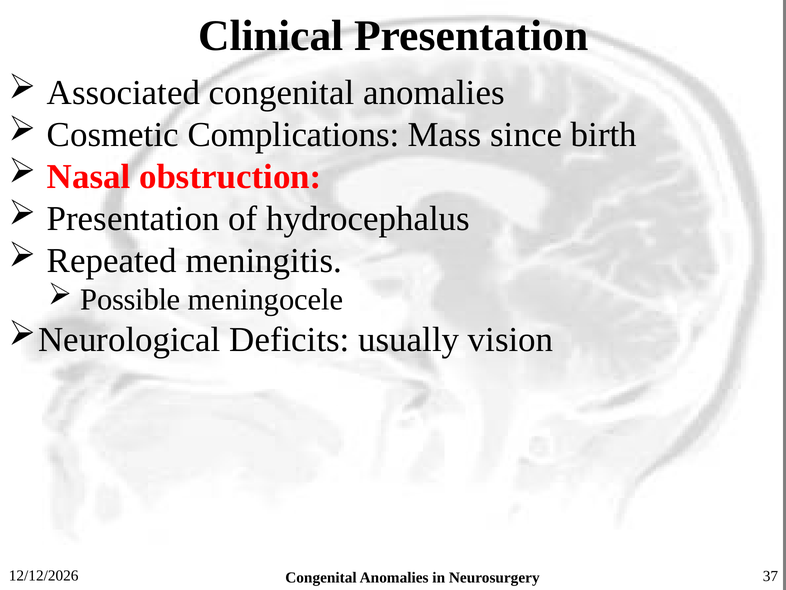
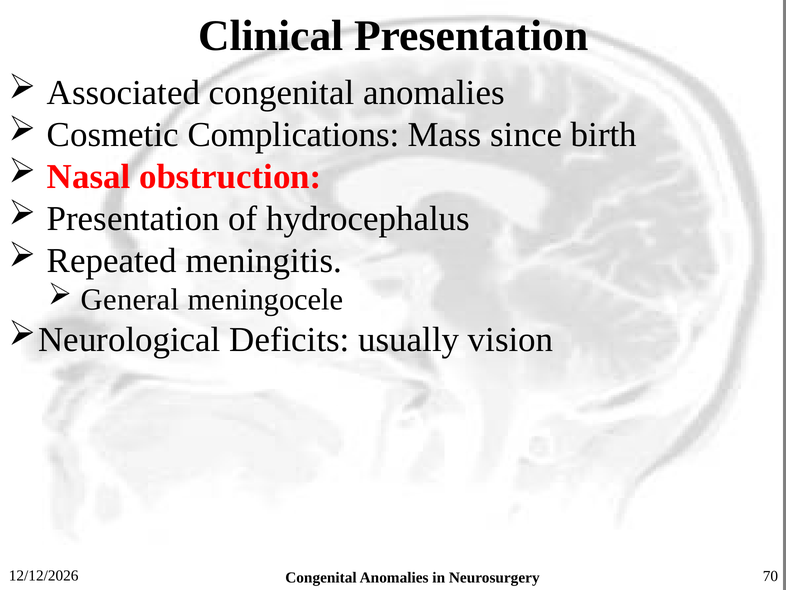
Possible: Possible -> General
37: 37 -> 70
